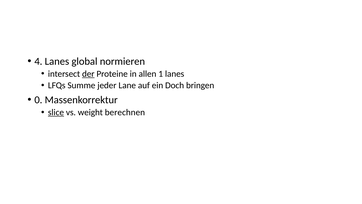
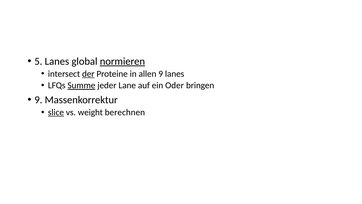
4: 4 -> 5
normieren underline: none -> present
allen 1: 1 -> 9
Summe underline: none -> present
Doch: Doch -> Oder
0 at (38, 100): 0 -> 9
